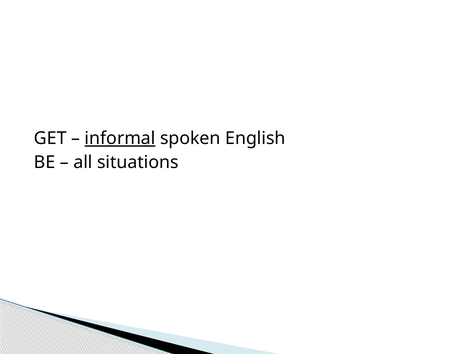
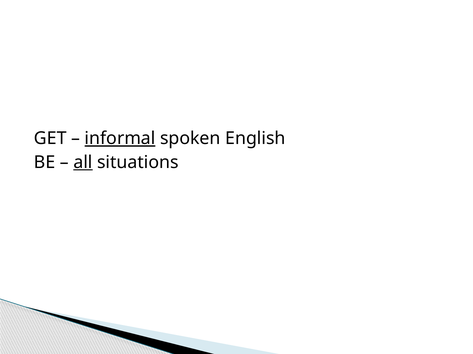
all underline: none -> present
